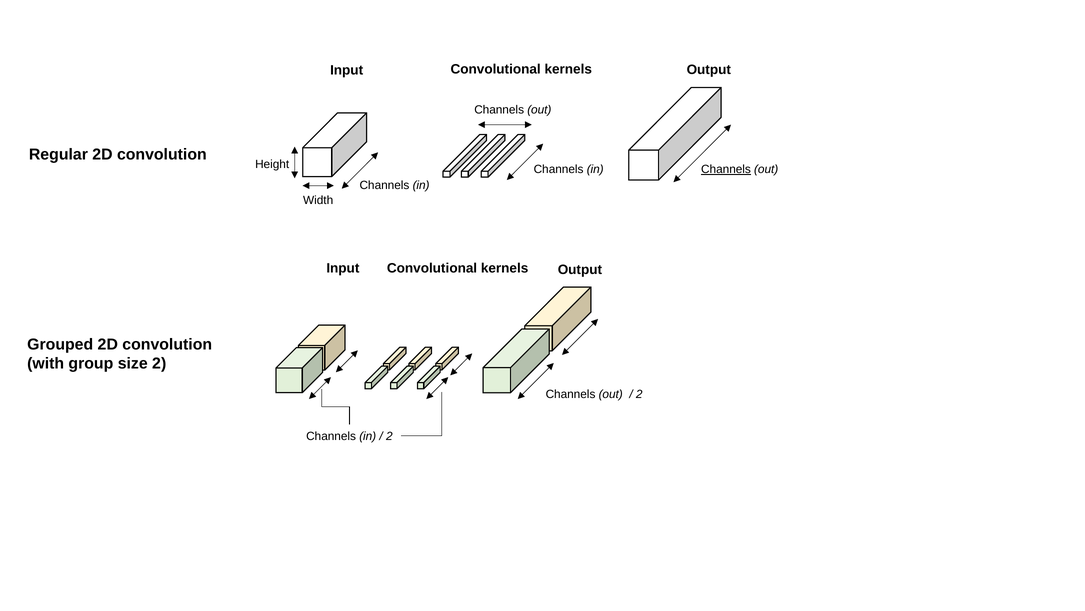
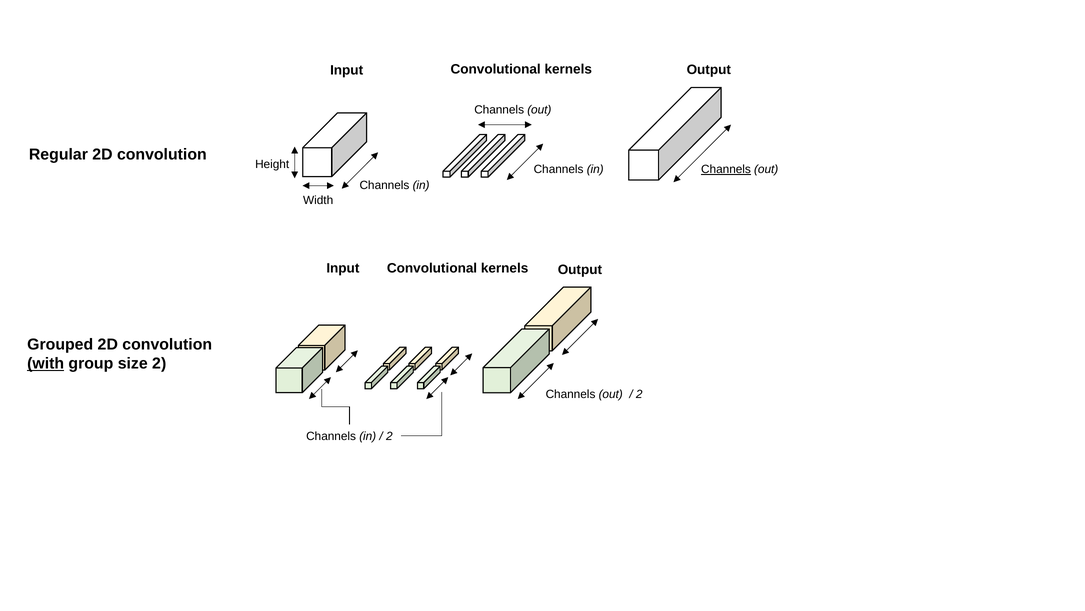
with underline: none -> present
